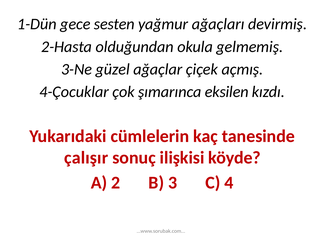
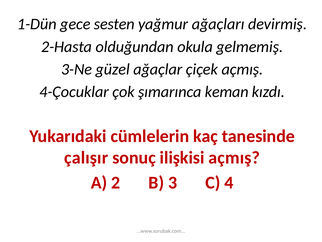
eksilen: eksilen -> keman
ilişkisi köyde: köyde -> açmış
